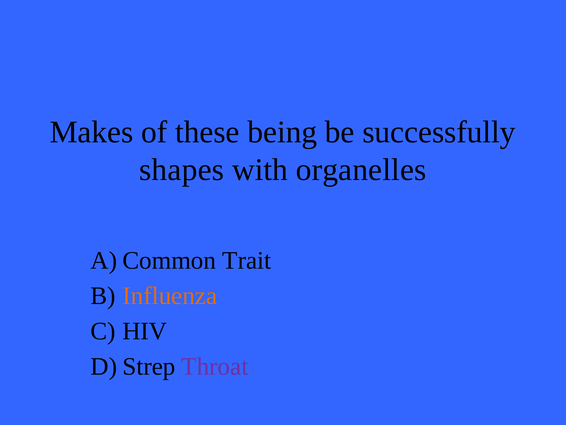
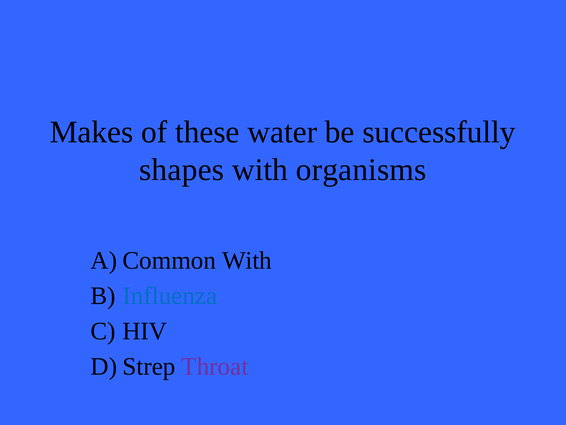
being: being -> water
organelles: organelles -> organisms
Trait at (247, 260): Trait -> With
Influenza colour: orange -> blue
